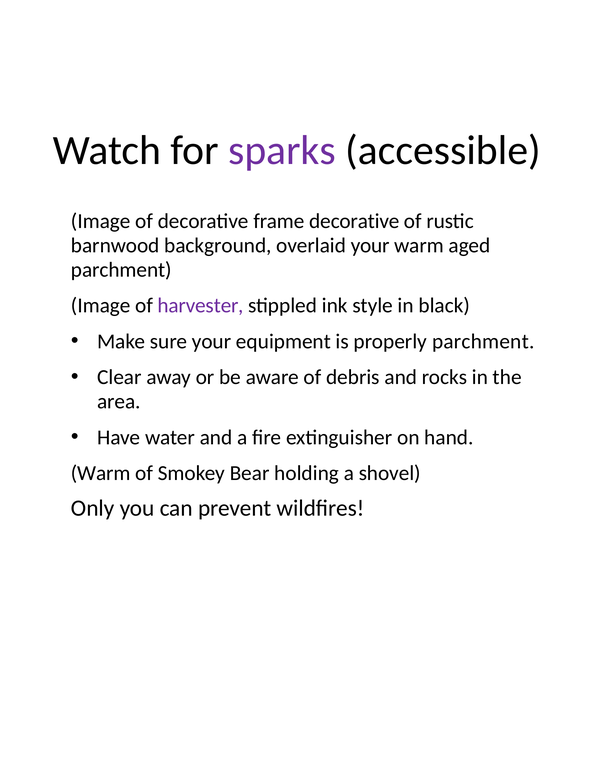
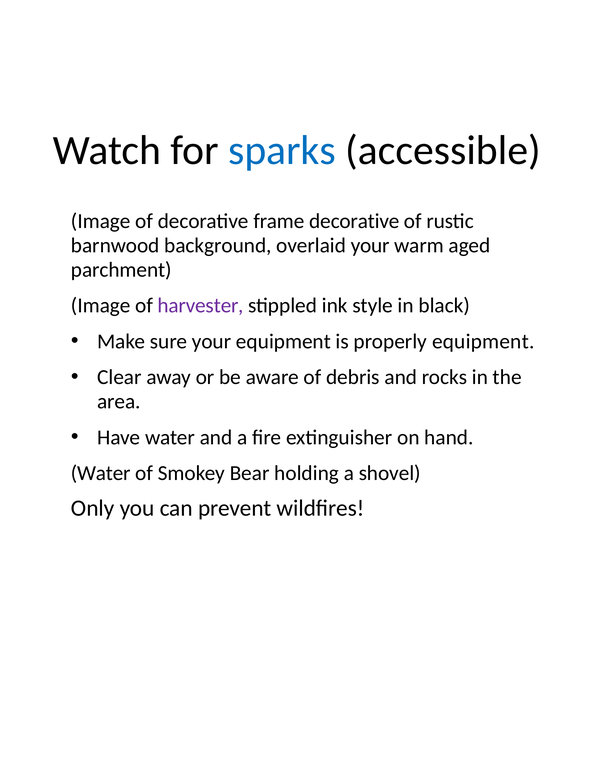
sparks colour: purple -> blue
properly parchment: parchment -> equipment
Warm at (101, 474): Warm -> Water
